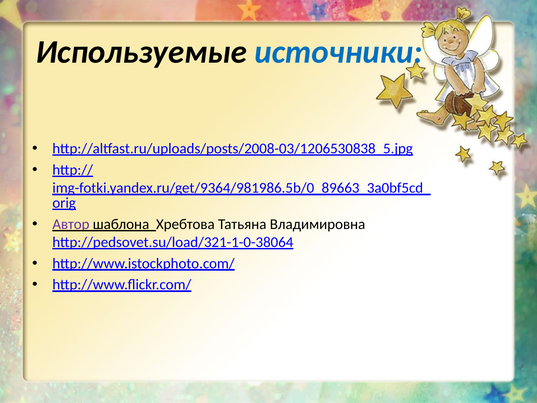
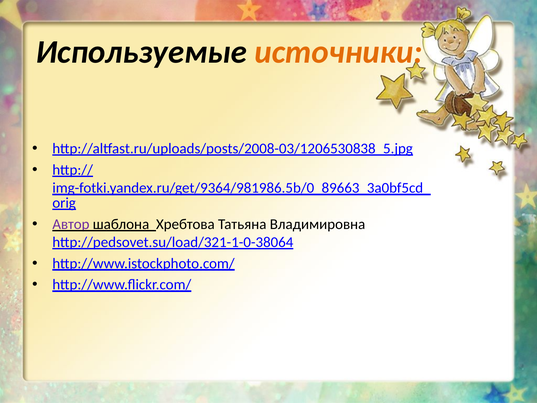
источники colour: blue -> orange
